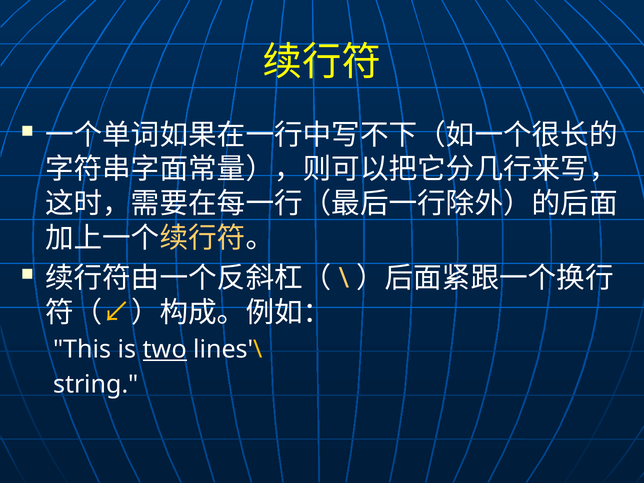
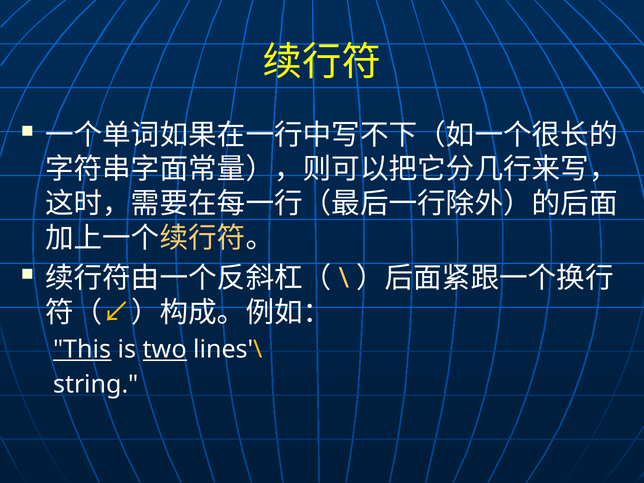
This underline: none -> present
